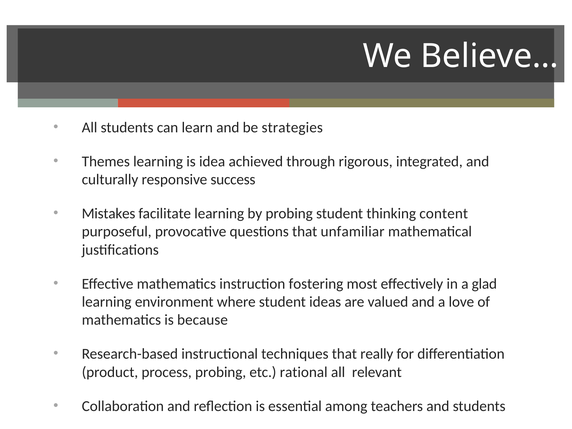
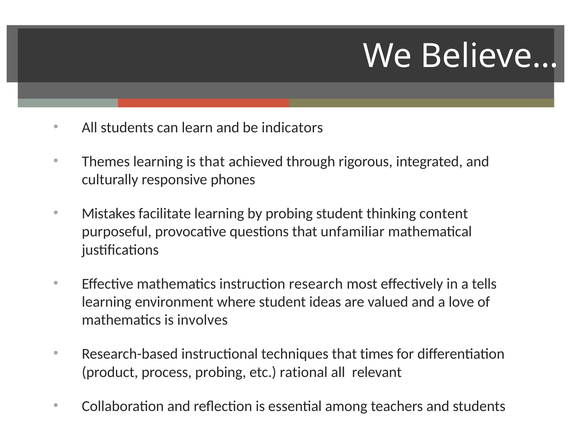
strategies: strategies -> indicators
is idea: idea -> that
success: success -> phones
fostering: fostering -> research
glad: glad -> tells
because: because -> involves
really: really -> times
